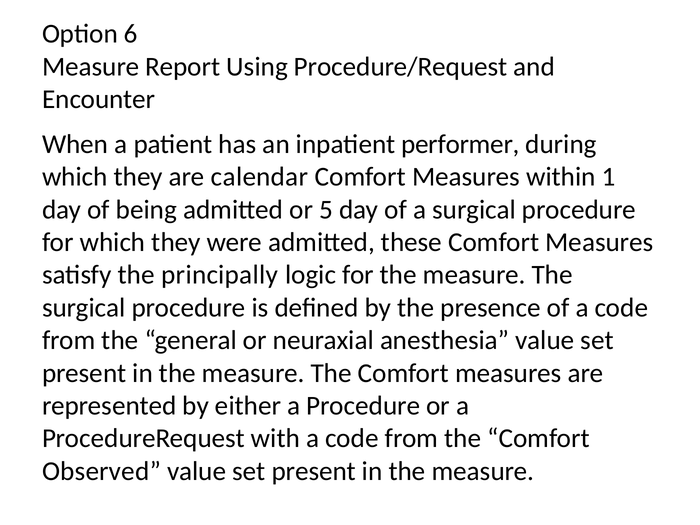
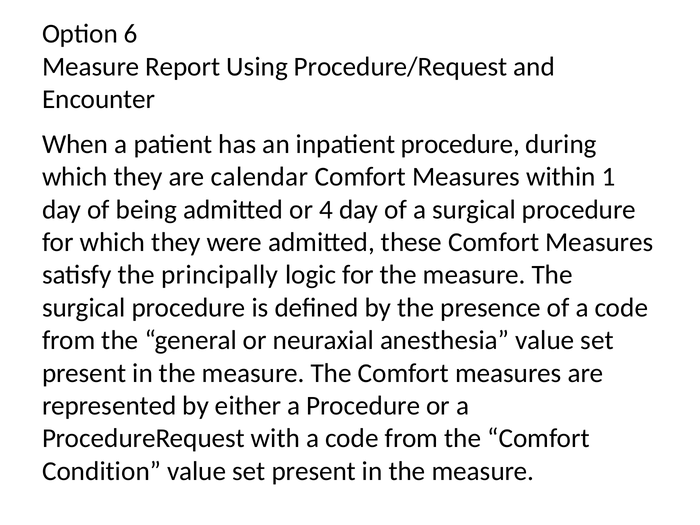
inpatient performer: performer -> procedure
5: 5 -> 4
Observed: Observed -> Condition
